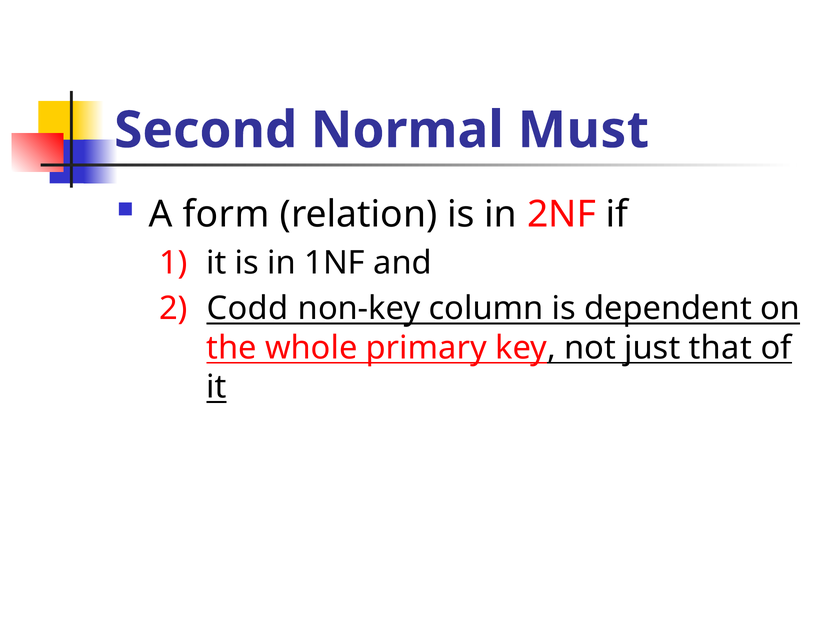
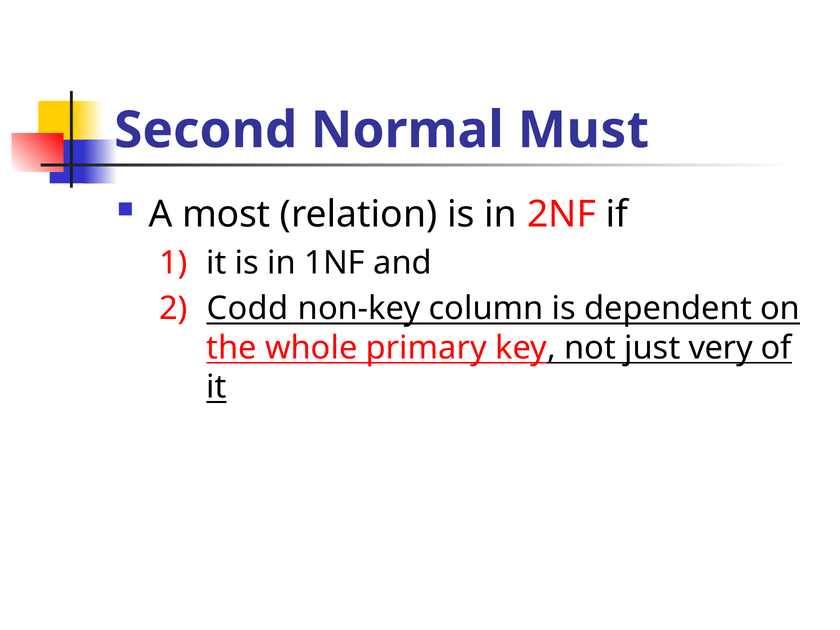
form: form -> most
that: that -> very
